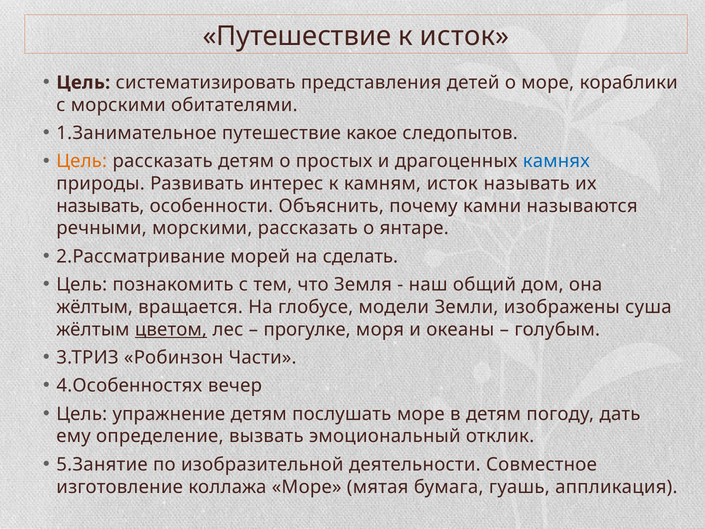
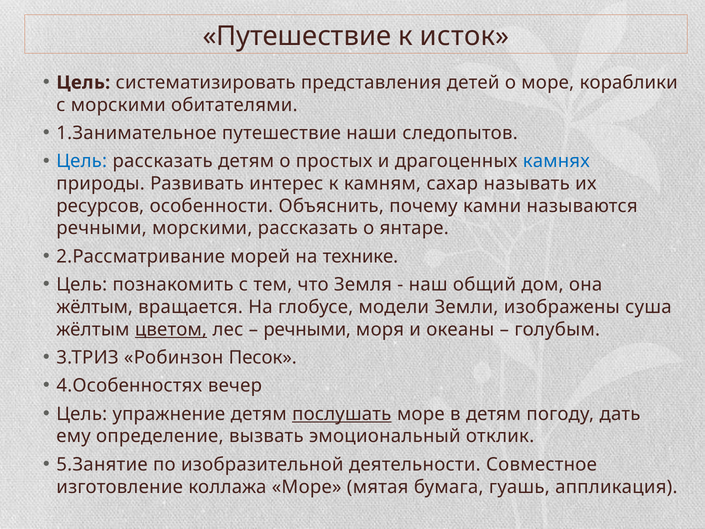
какое: какое -> наши
Цель at (82, 161) colour: orange -> blue
камням исток: исток -> сахар
называть at (100, 206): называть -> ресурсов
сделать: сделать -> технике
прогулке at (307, 329): прогулке -> речными
Части: Части -> Песок
послушать underline: none -> present
